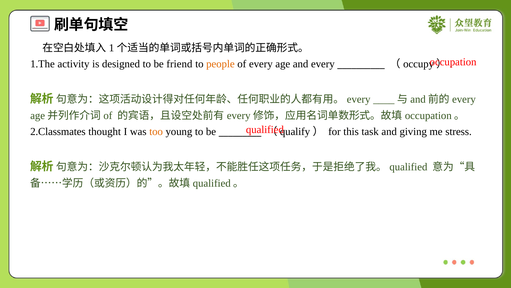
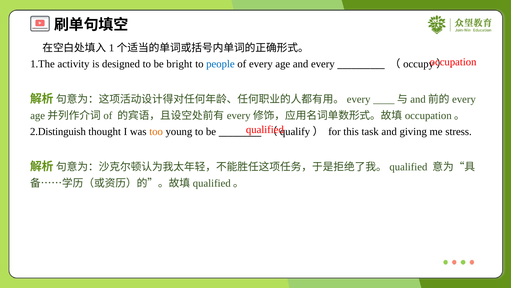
friend: friend -> bright
people colour: orange -> blue
2.Classmates: 2.Classmates -> 2.Distinguish
